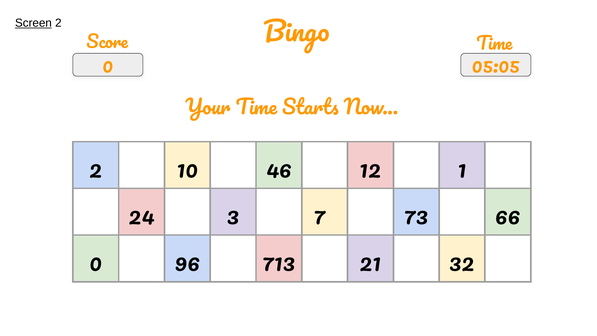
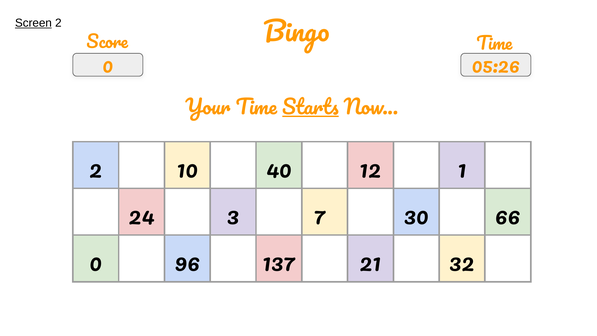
05:05: 05:05 -> 05:26
Starts underline: none -> present
46: 46 -> 40
73: 73 -> 30
713: 713 -> 137
